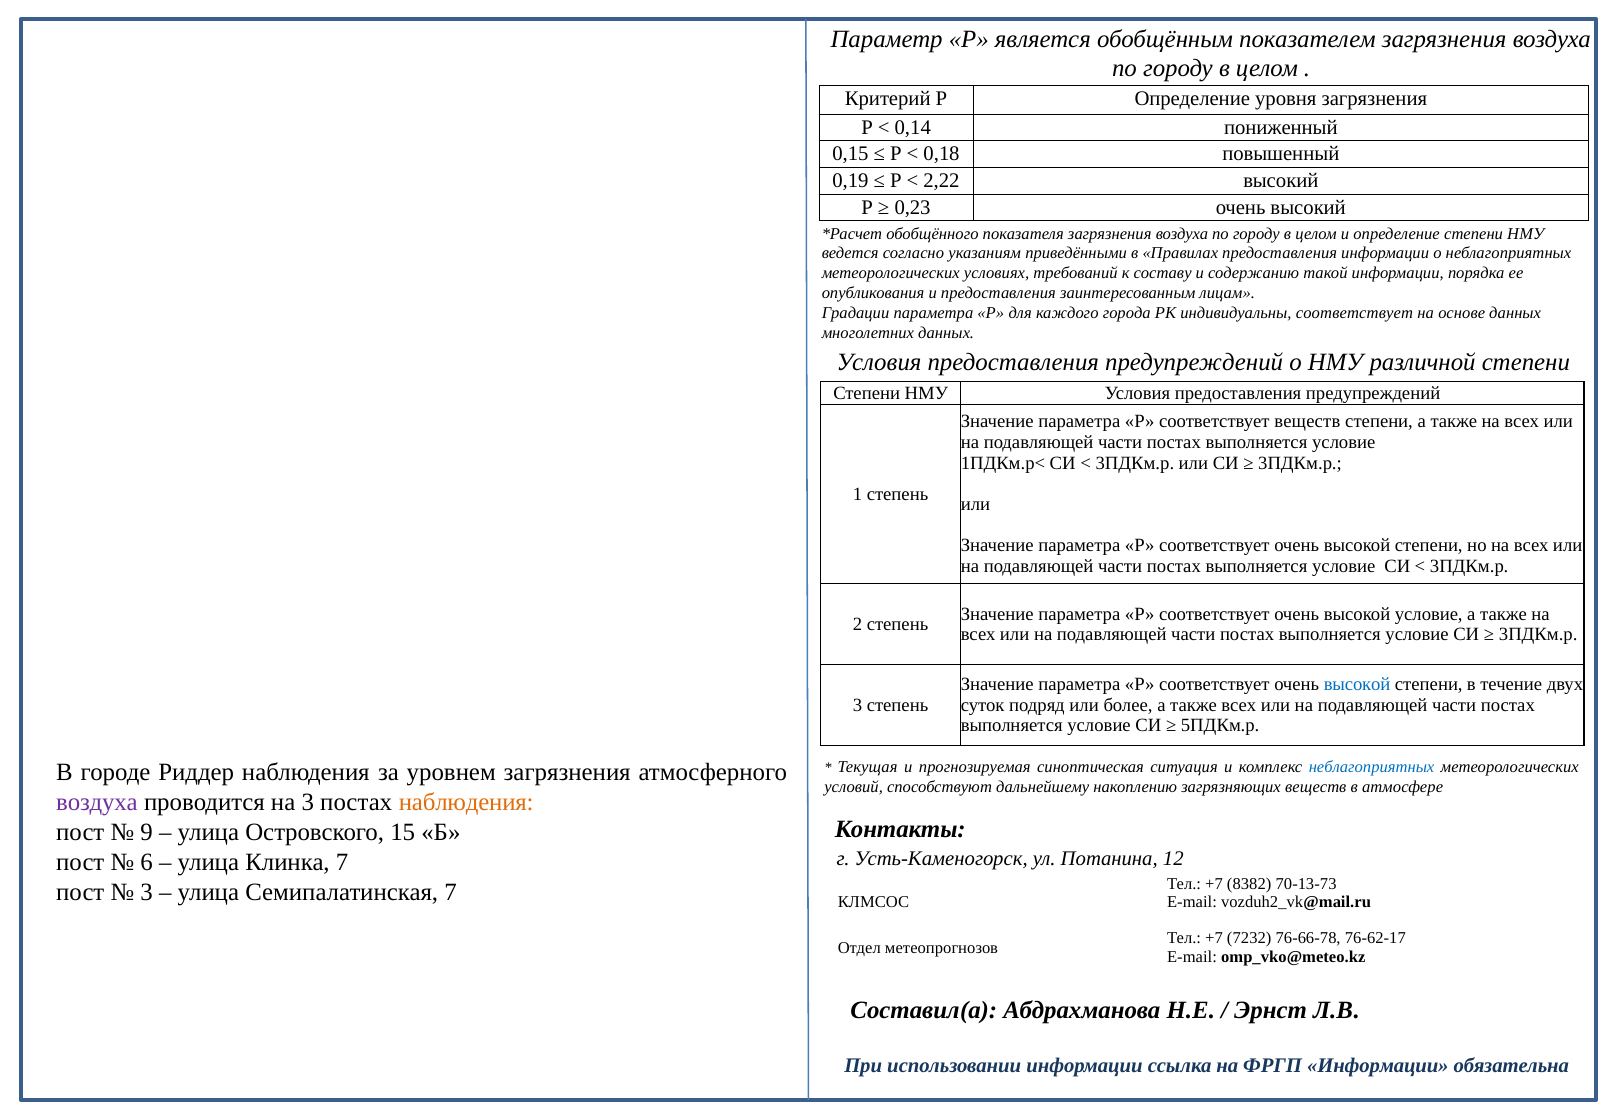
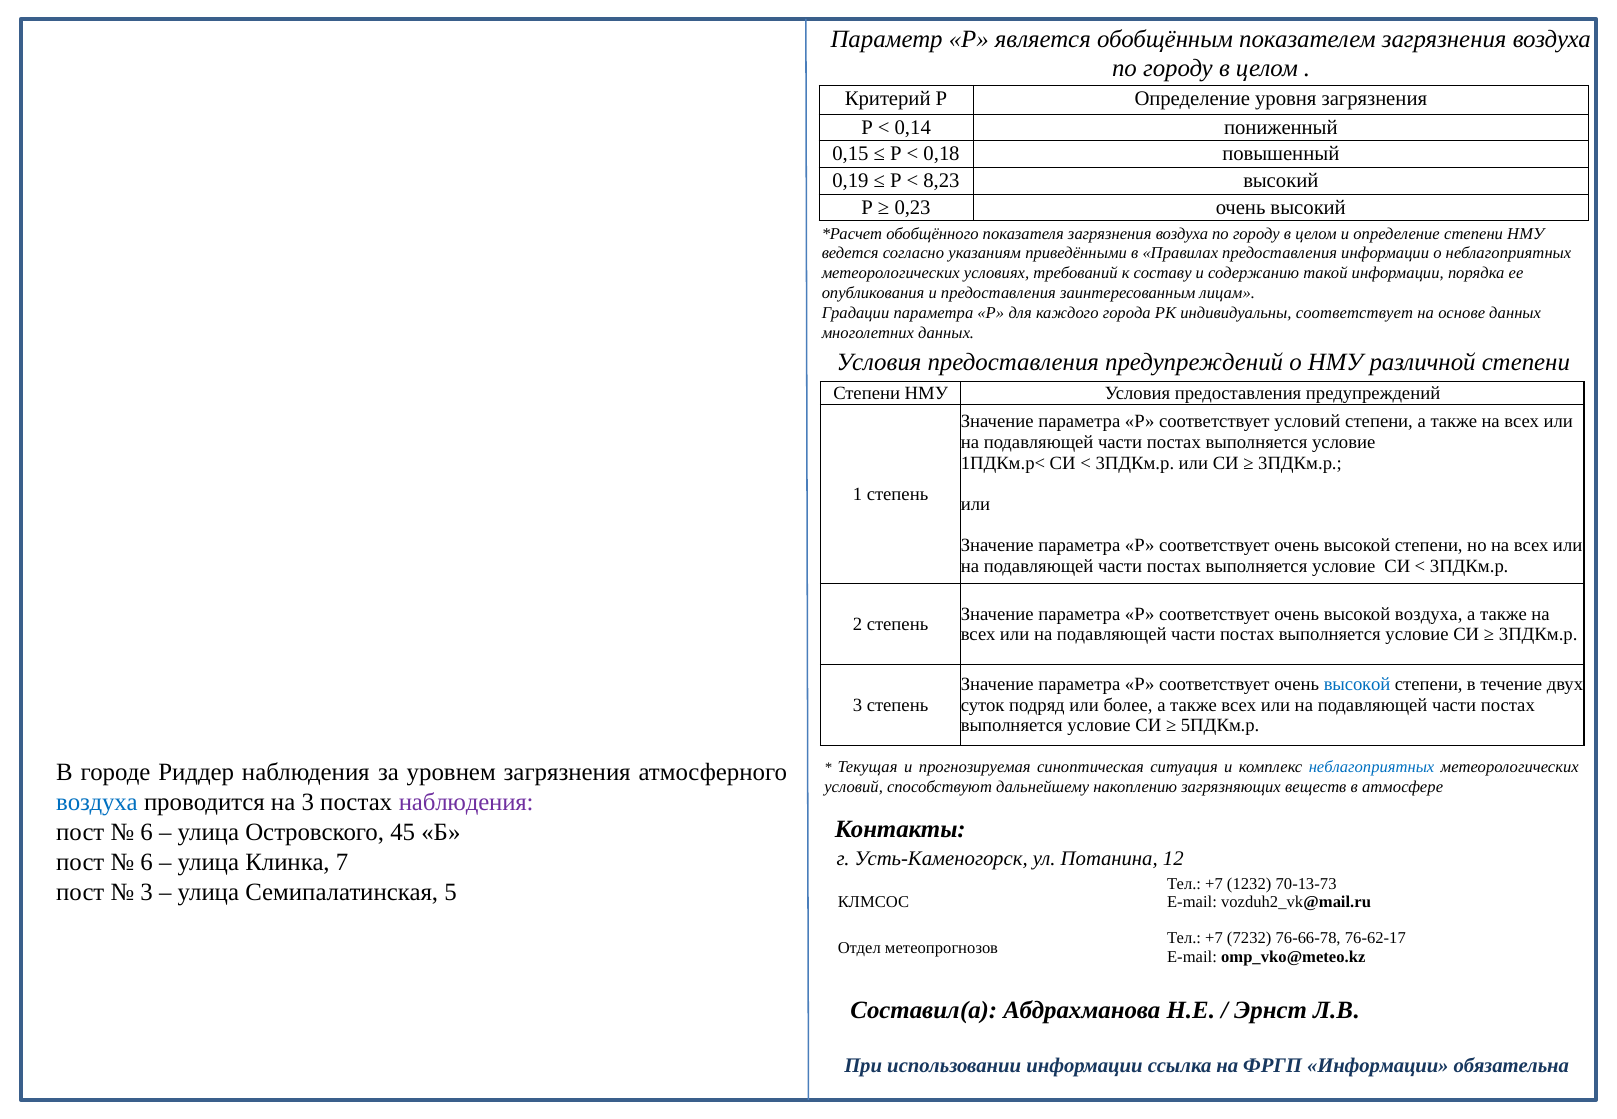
2,22: 2,22 -> 8,23
соответствует веществ: веществ -> условий
высокой условие: условие -> воздуха
воздуха at (97, 803) colour: purple -> blue
наблюдения at (466, 803) colour: orange -> purple
9 at (147, 832): 9 -> 6
15: 15 -> 45
8382: 8382 -> 1232
Семипалатинская 7: 7 -> 5
